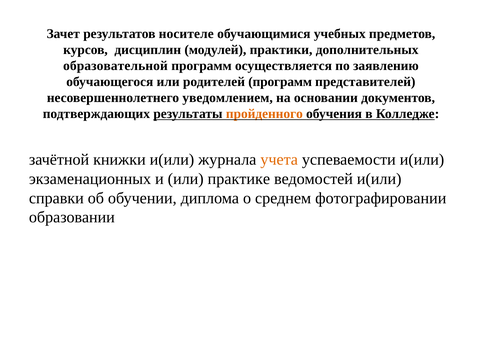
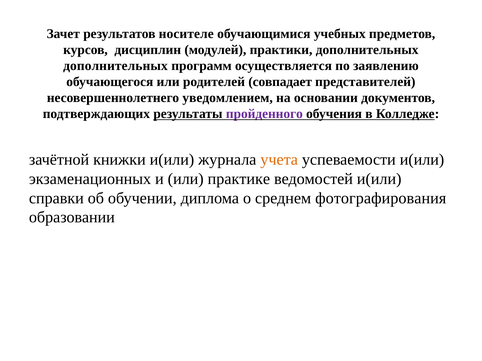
образовательной at (115, 66): образовательной -> дополнительных
родителей программ: программ -> совпадает
пройденного colour: orange -> purple
фотографировании: фотографировании -> фотографирования
